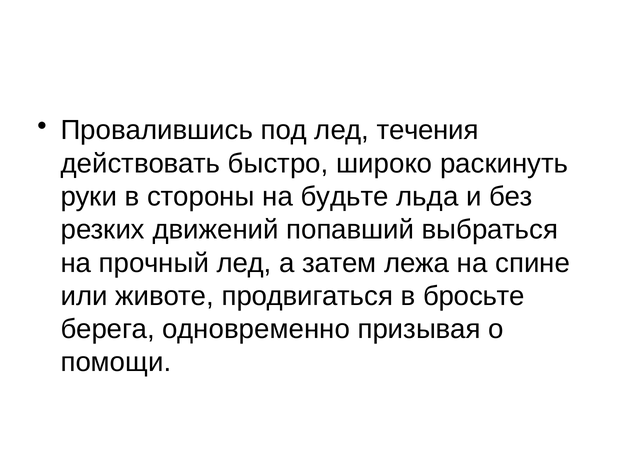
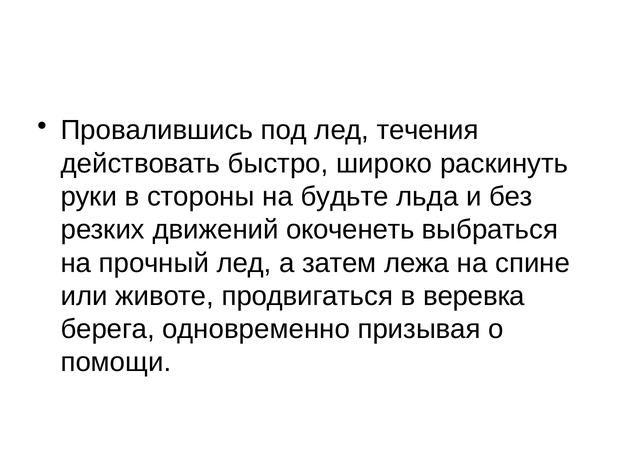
попавший: попавший -> окоченеть
бросьте: бросьте -> веревка
